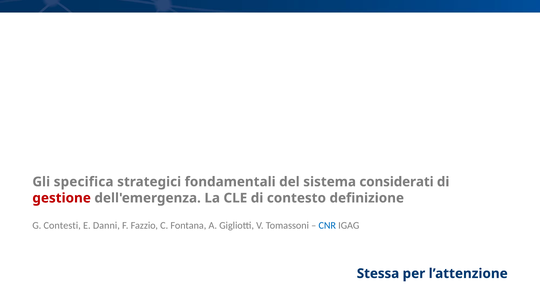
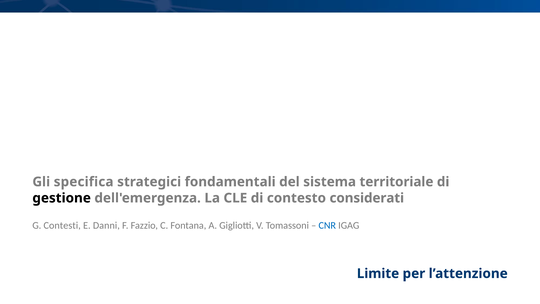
considerati: considerati -> territoriale
gestione colour: red -> black
definizione: definizione -> considerati
Stessa: Stessa -> Limite
